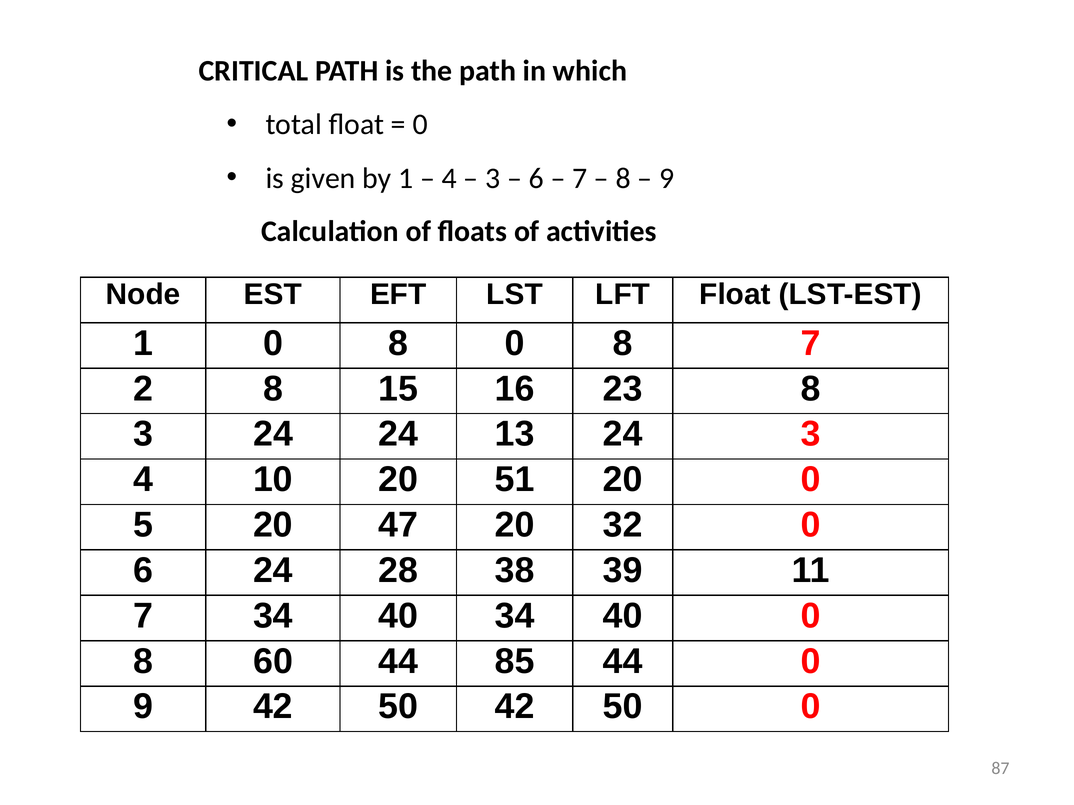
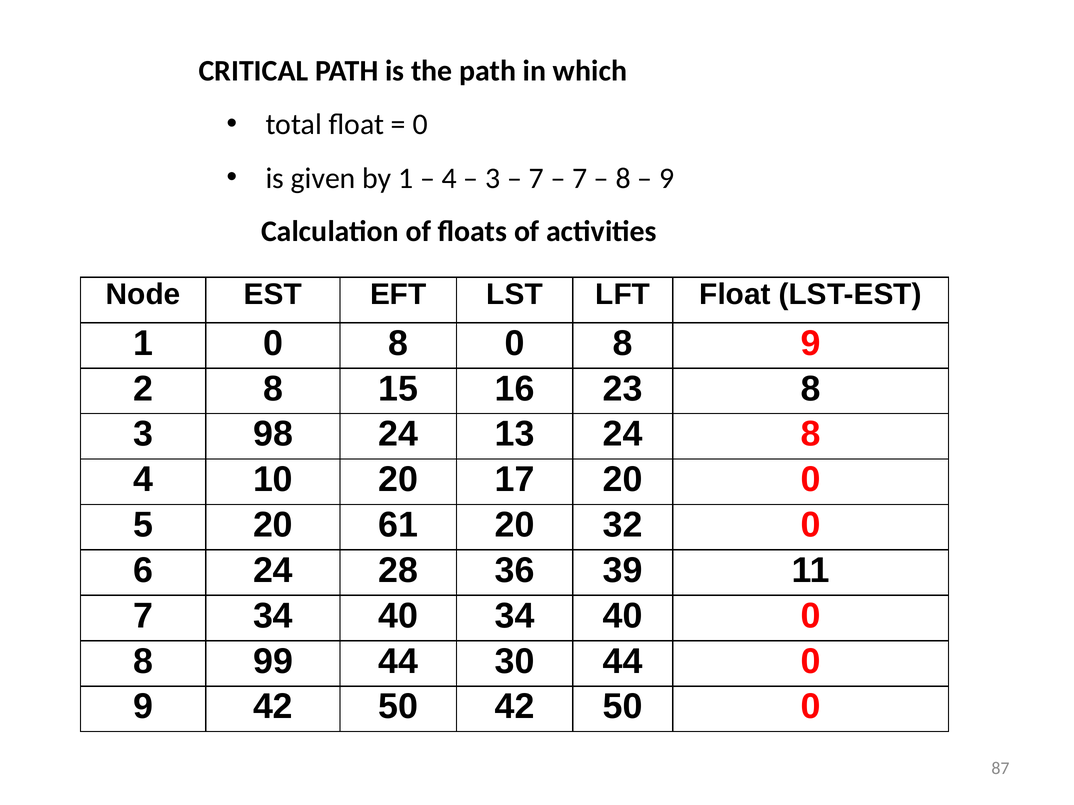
6 at (536, 178): 6 -> 7
8 7: 7 -> 9
3 24: 24 -> 98
24 3: 3 -> 8
51: 51 -> 17
47: 47 -> 61
38: 38 -> 36
60: 60 -> 99
85: 85 -> 30
